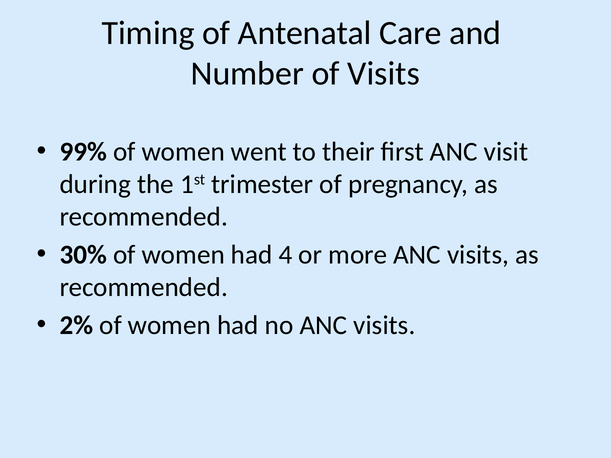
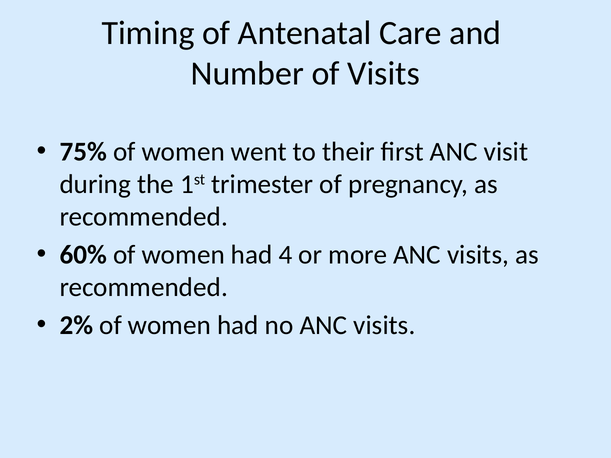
99%: 99% -> 75%
30%: 30% -> 60%
